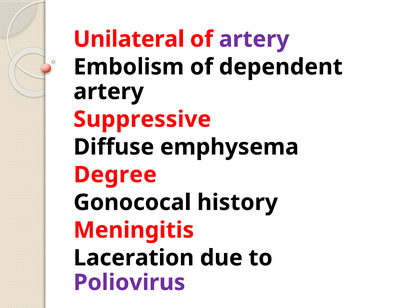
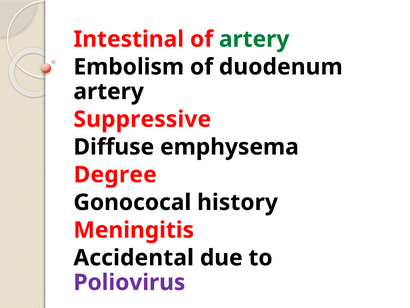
Unilateral: Unilateral -> Intestinal
artery at (254, 39) colour: purple -> green
dependent: dependent -> duodenum
Laceration: Laceration -> Accidental
